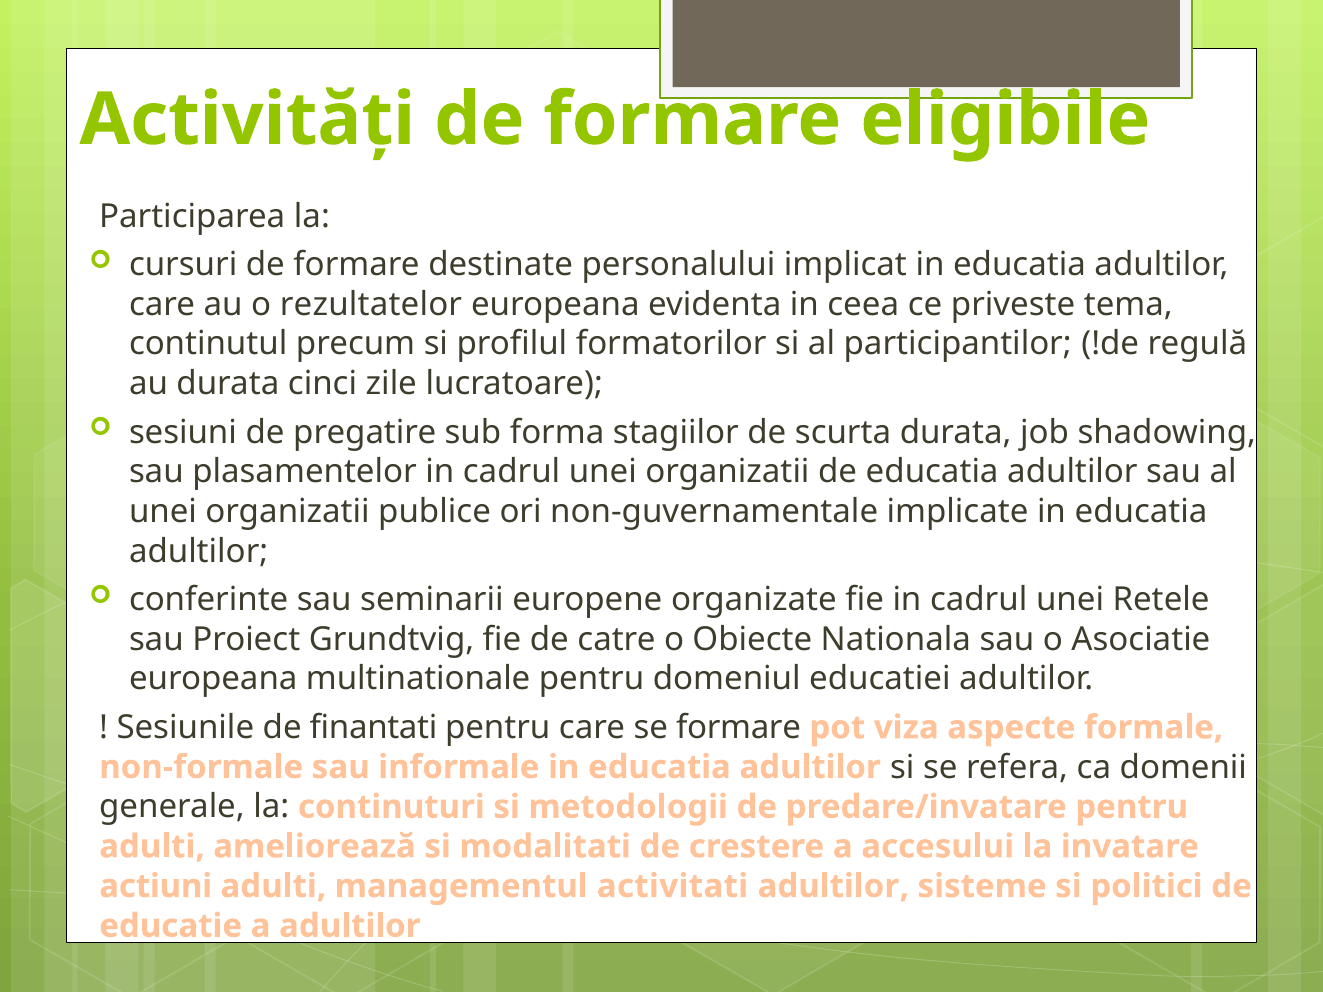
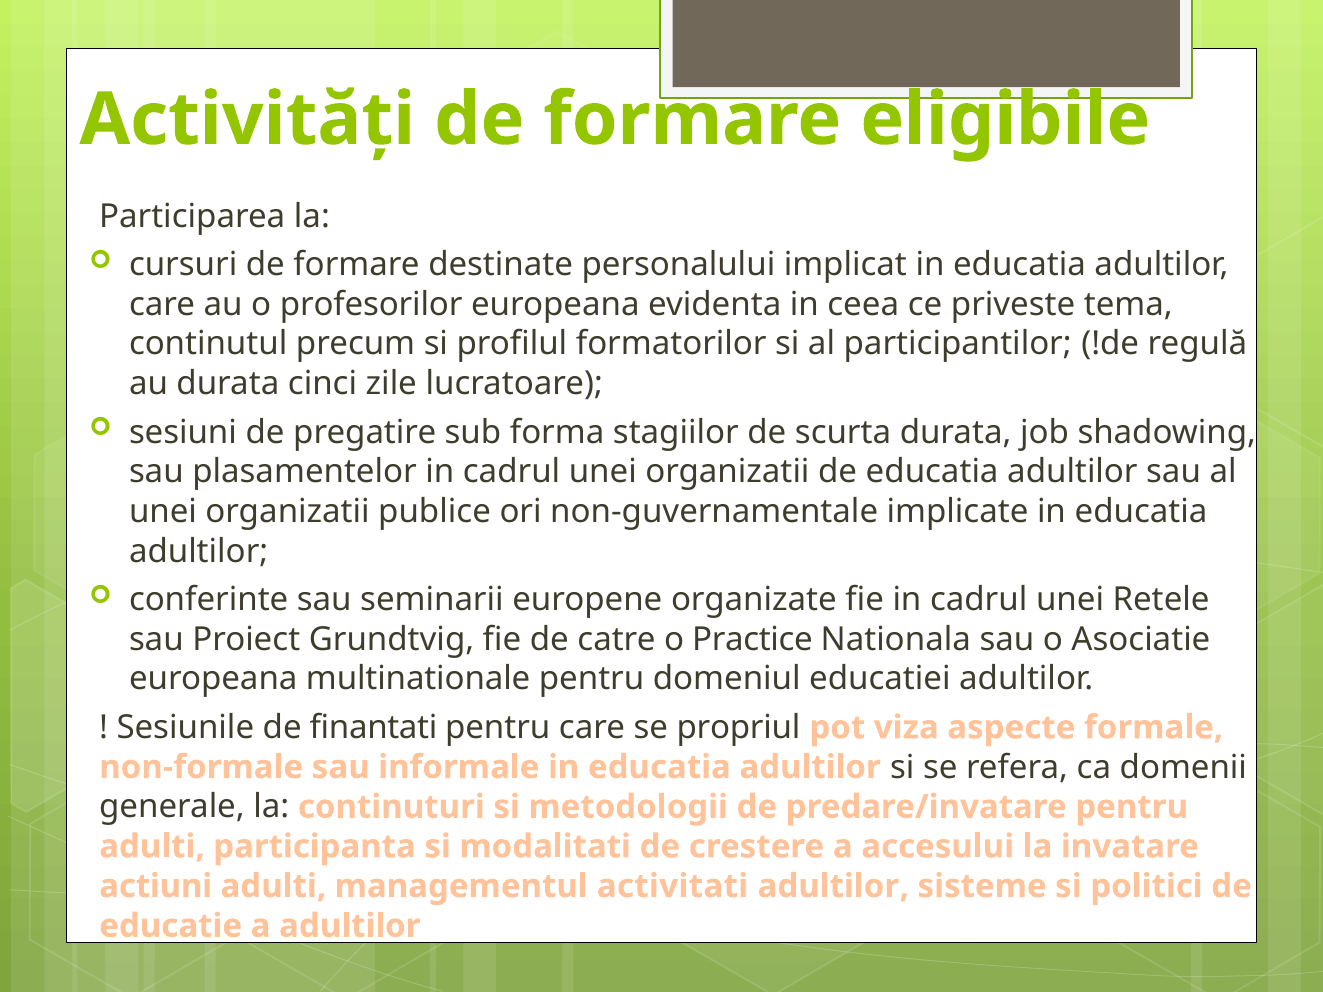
rezultatelor: rezultatelor -> profesorilor
Obiecte: Obiecte -> Practice
se formare: formare -> propriul
ameliorează: ameliorează -> participanta
